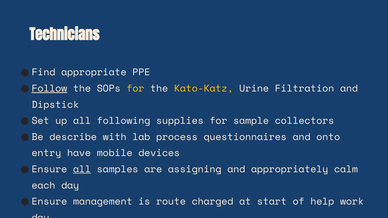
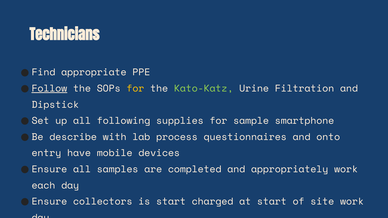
Kato-Katz colour: yellow -> light green
collectors: collectors -> smartphone
all at (82, 169) underline: present -> none
are assigning: assigning -> completed
appropriately calm: calm -> work
management: management -> collectors
is route: route -> start
help: help -> site
